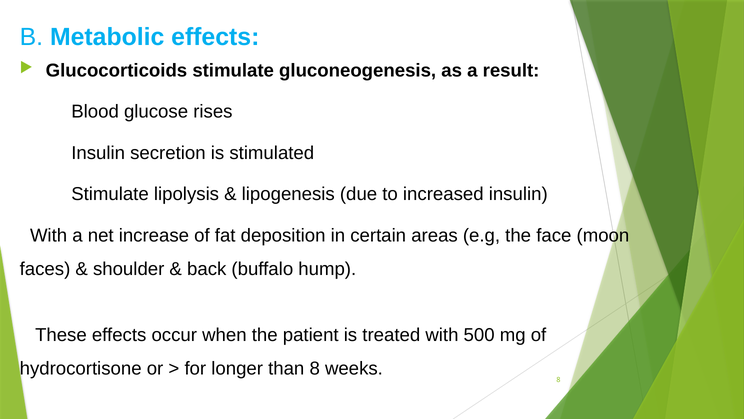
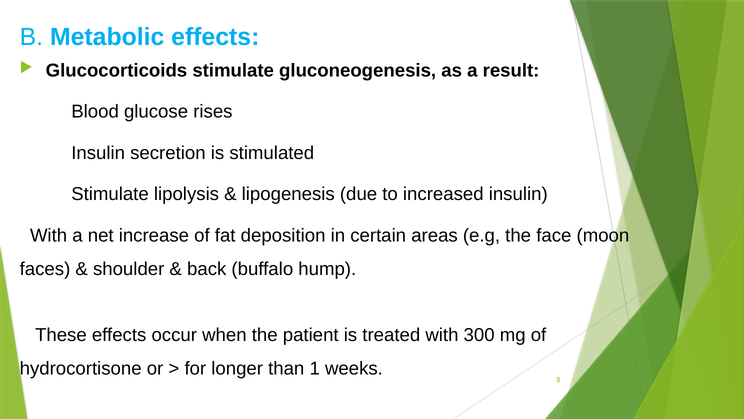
500: 500 -> 300
than 8: 8 -> 1
